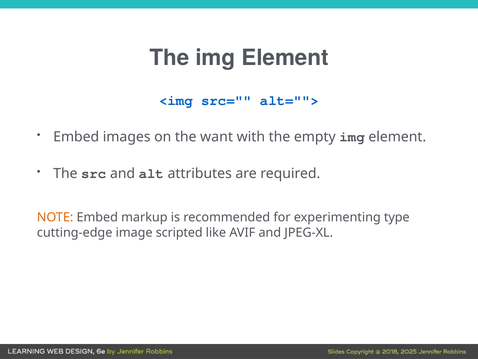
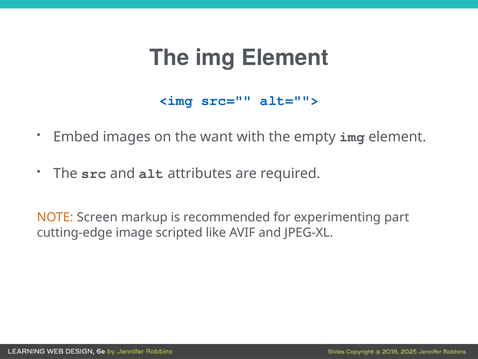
NOTE Embed: Embed -> Screen
type: type -> part
